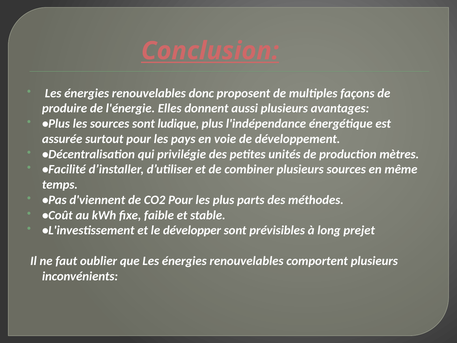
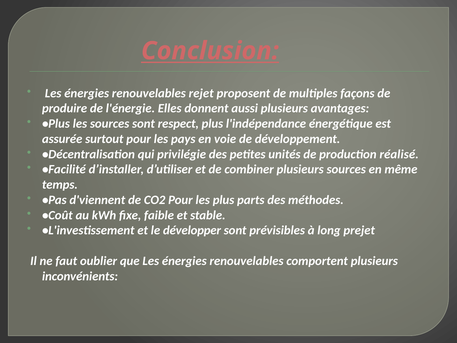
donc: donc -> rejet
ludique: ludique -> respect
mètres: mètres -> réalisé
